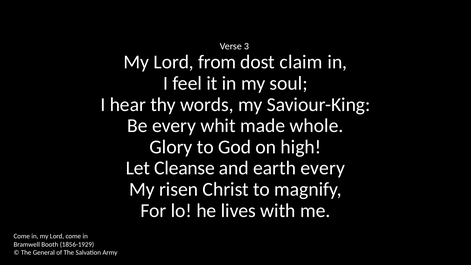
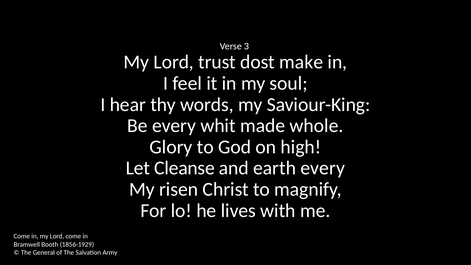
from: from -> trust
claim: claim -> make
